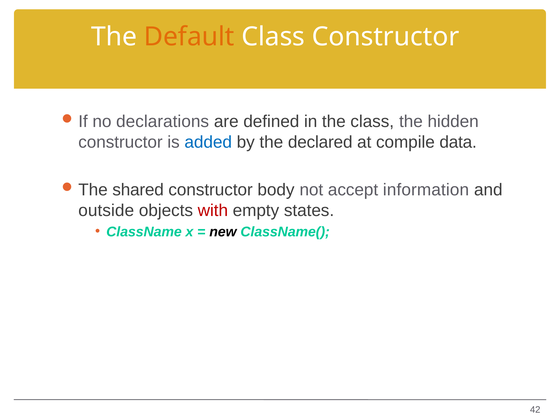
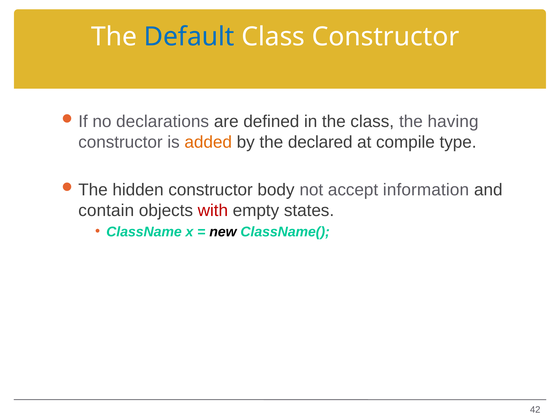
Default colour: orange -> blue
hidden: hidden -> having
added colour: blue -> orange
data: data -> type
shared: shared -> hidden
outside: outside -> contain
